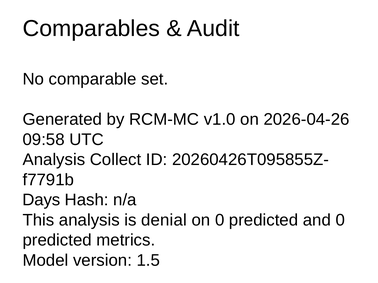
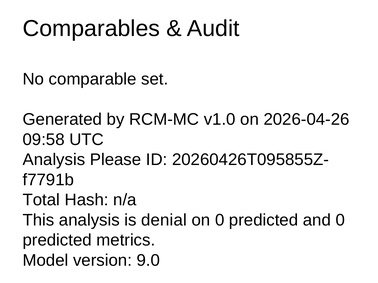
Collect: Collect -> Please
Days: Days -> Total
1.5: 1.5 -> 9.0
